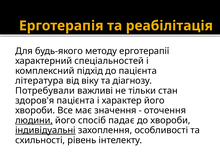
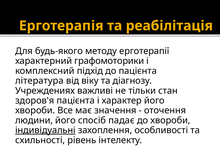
спеціальностей: спеціальностей -> графомоторики
Потребували: Потребували -> Учреждениях
людини underline: present -> none
